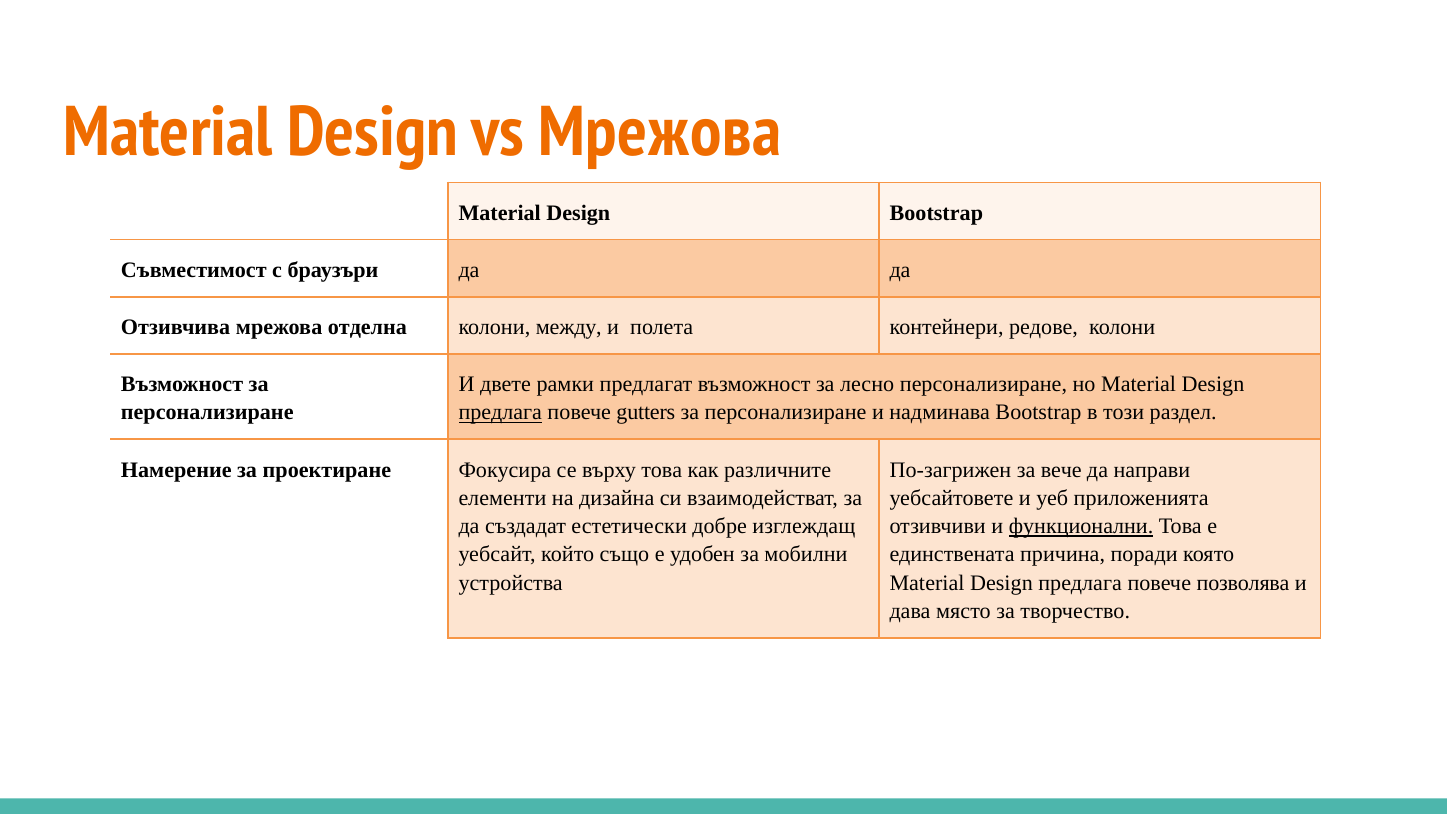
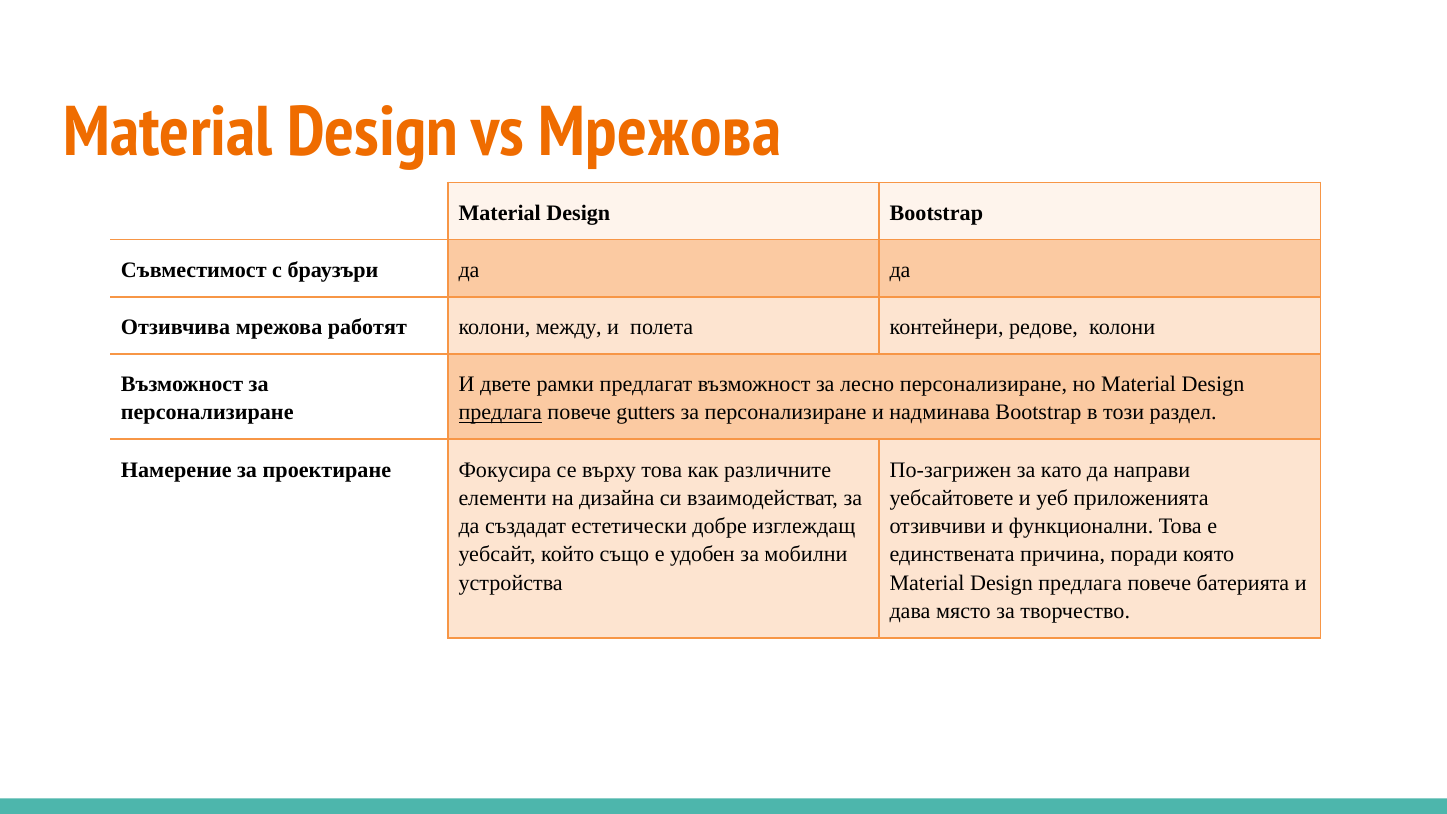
отделна: отделна -> работят
вече: вече -> като
функционални underline: present -> none
позволява: позволява -> батерията
